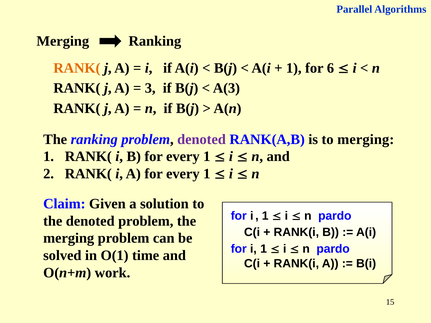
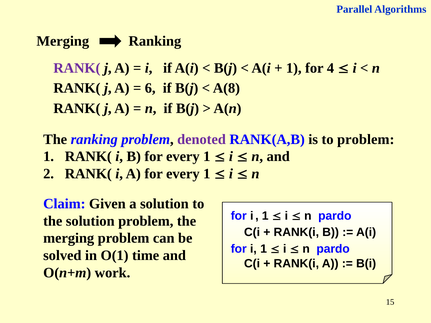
RANK( at (77, 68) colour: orange -> purple
6: 6 -> 4
3: 3 -> 6
A(3: A(3 -> A(8
to merging: merging -> problem
the denoted: denoted -> solution
